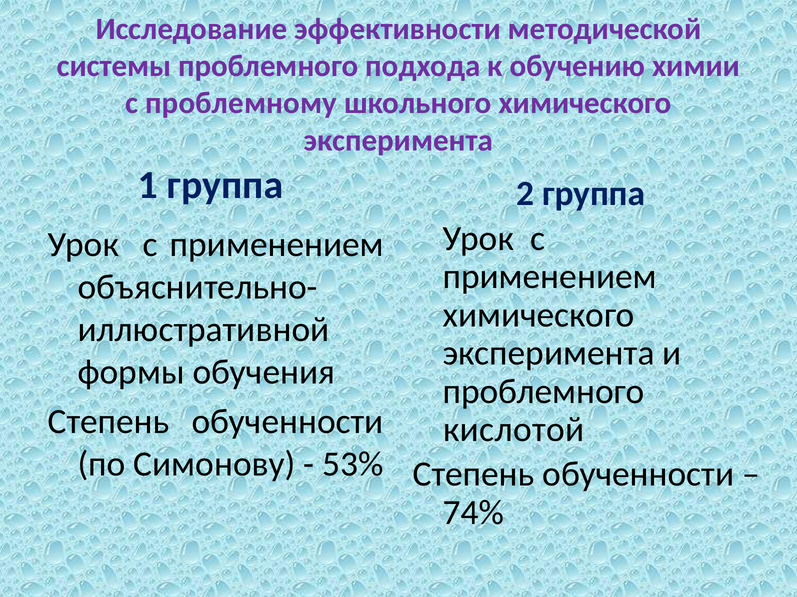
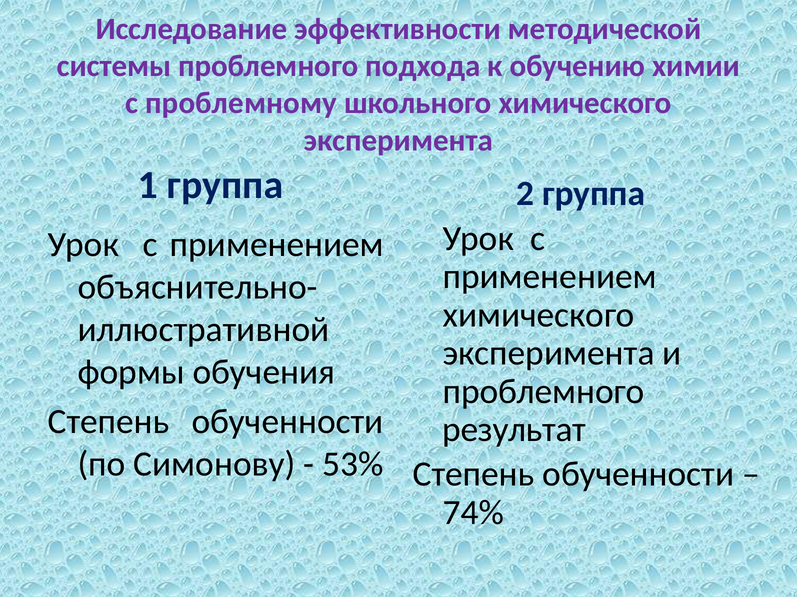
кислотой: кислотой -> результат
